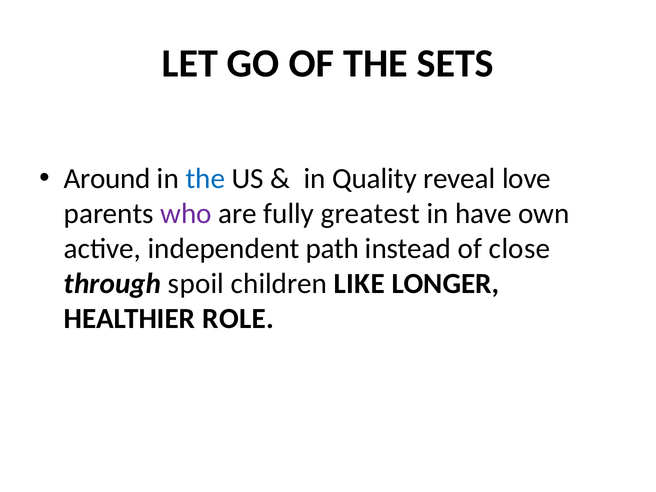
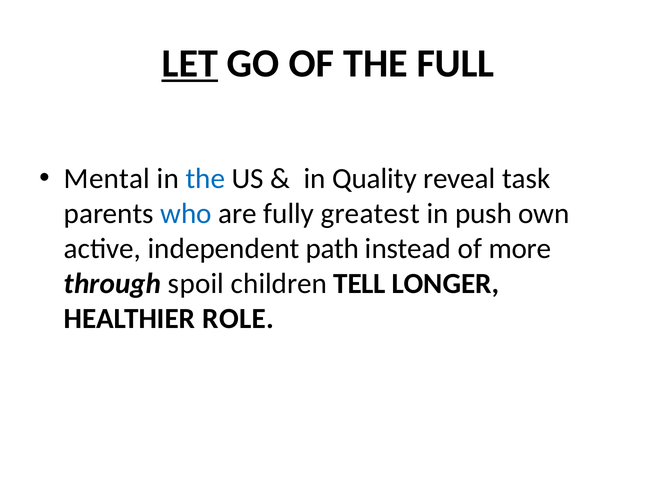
LET underline: none -> present
SETS: SETS -> FULL
Around: Around -> Mental
love: love -> task
who colour: purple -> blue
have: have -> push
close: close -> more
LIKE: LIKE -> TELL
